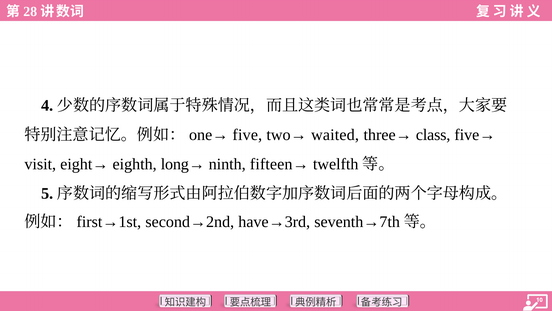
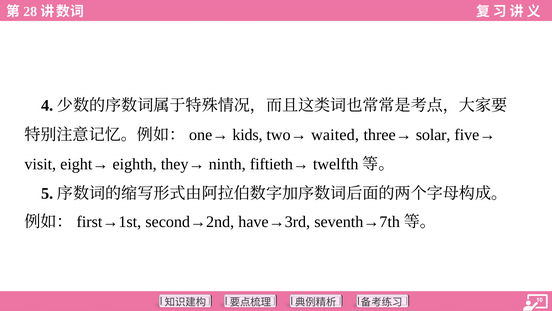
five: five -> kids
class: class -> solar
long→: long→ -> they→
fifteen→: fifteen→ -> fiftieth→
